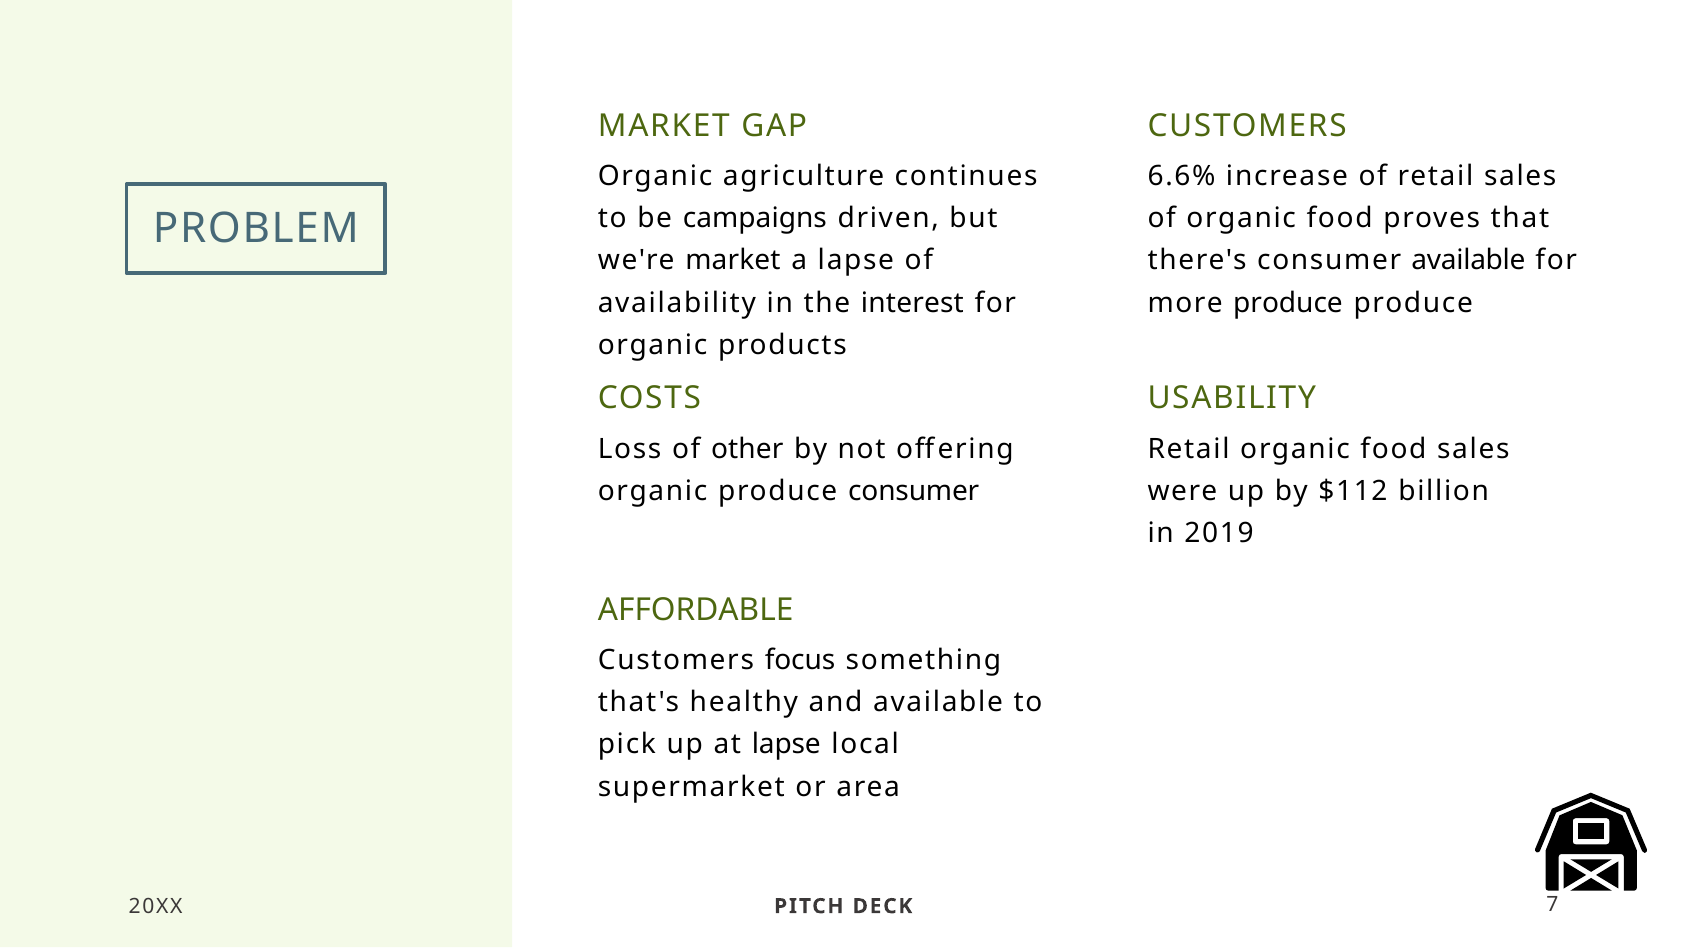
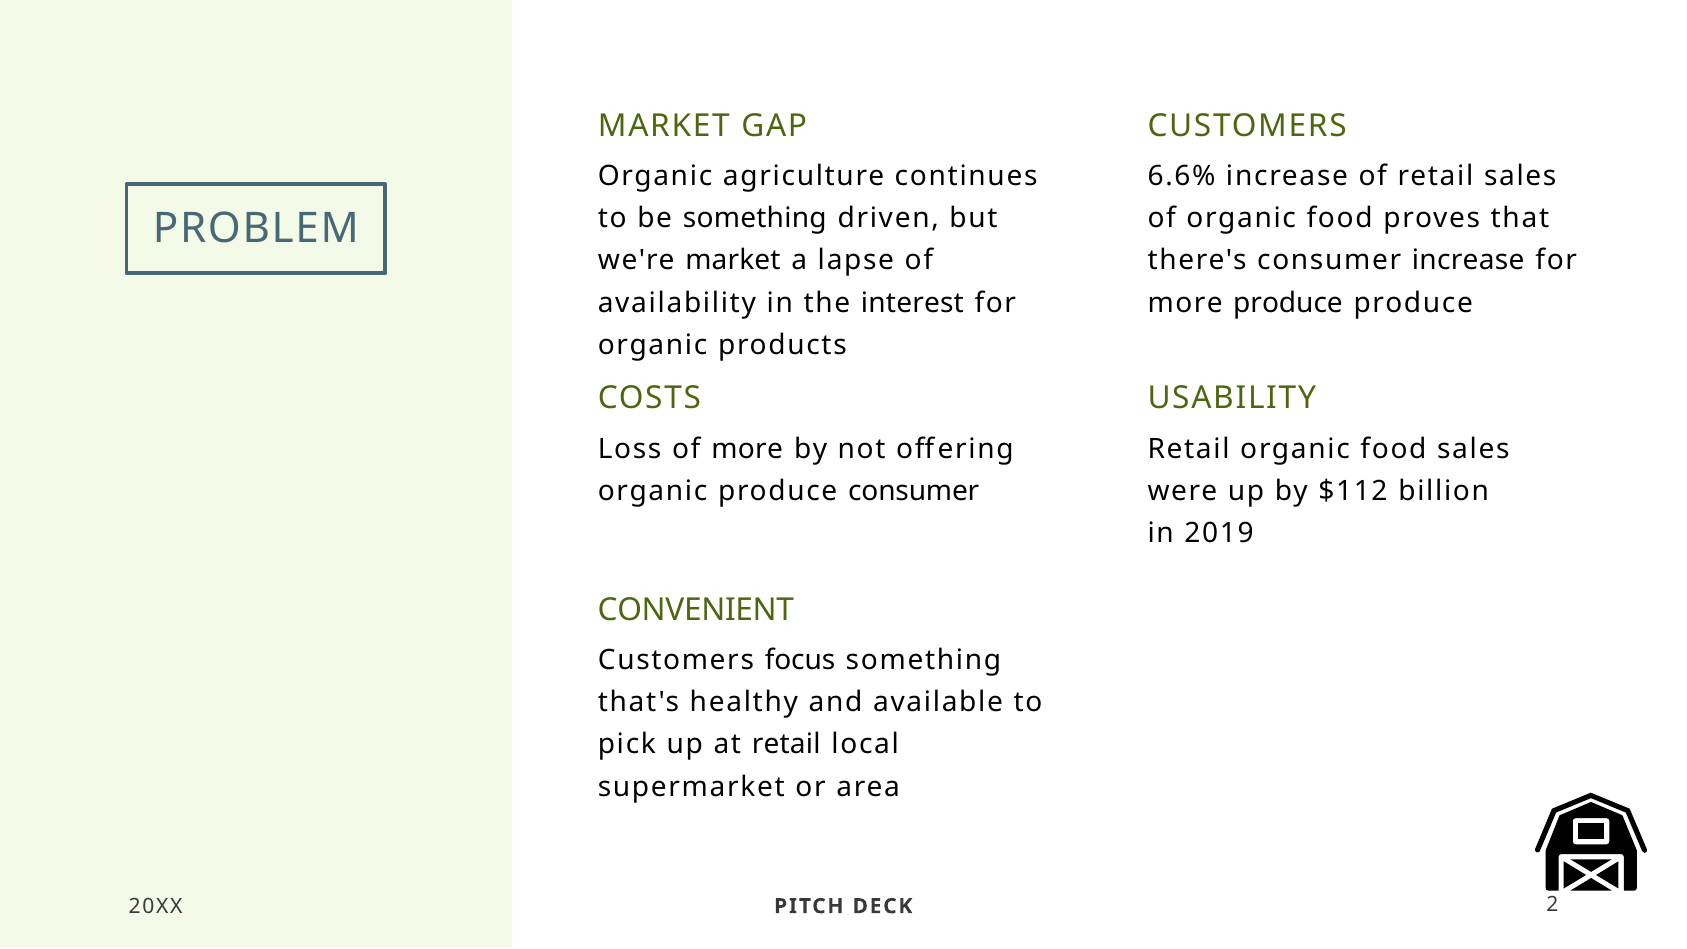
be campaigns: campaigns -> something
consumer available: available -> increase
of other: other -> more
AFFORDABLE: AFFORDABLE -> CONVENIENT
at lapse: lapse -> retail
7: 7 -> 2
